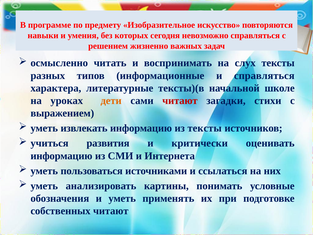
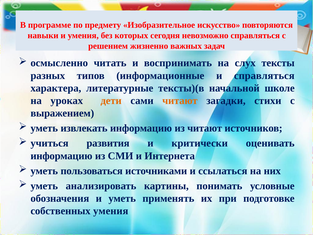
читают at (180, 101) colour: red -> orange
из тексты: тексты -> читают
собственных читают: читают -> умения
